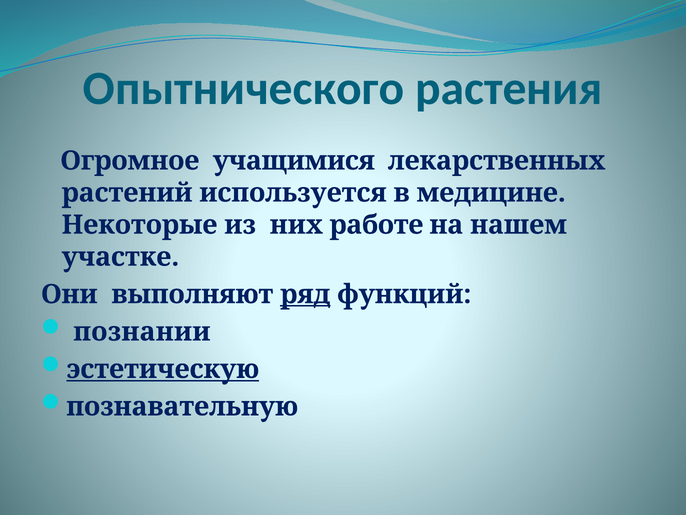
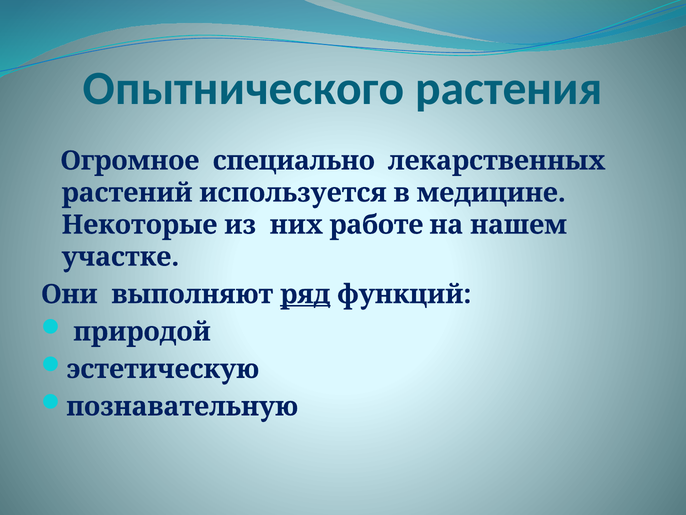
учащимися: учащимися -> специально
познании: познании -> природой
эстетическую underline: present -> none
